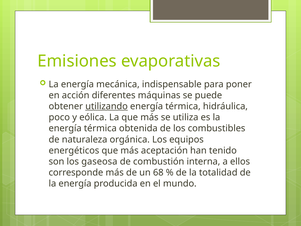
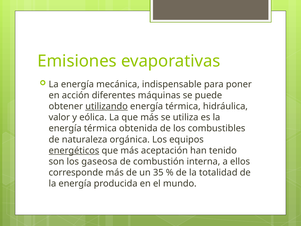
poco: poco -> valor
energéticos underline: none -> present
68: 68 -> 35
